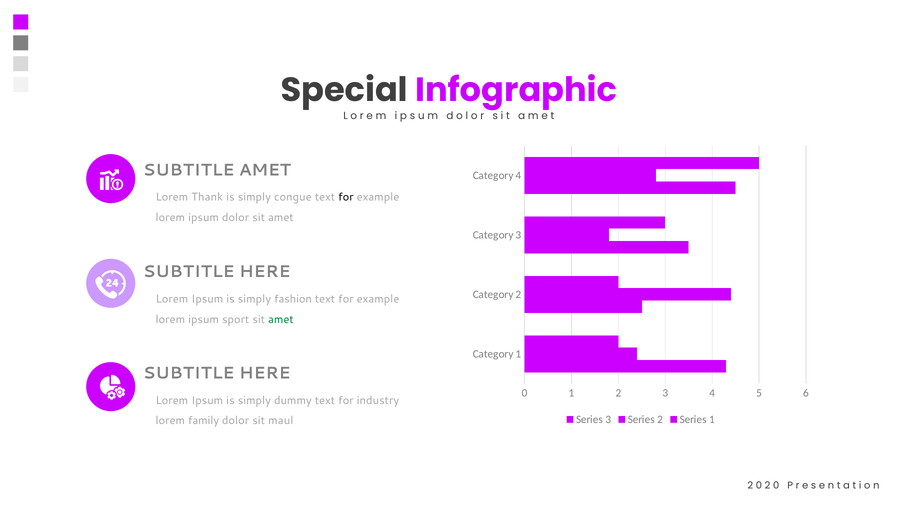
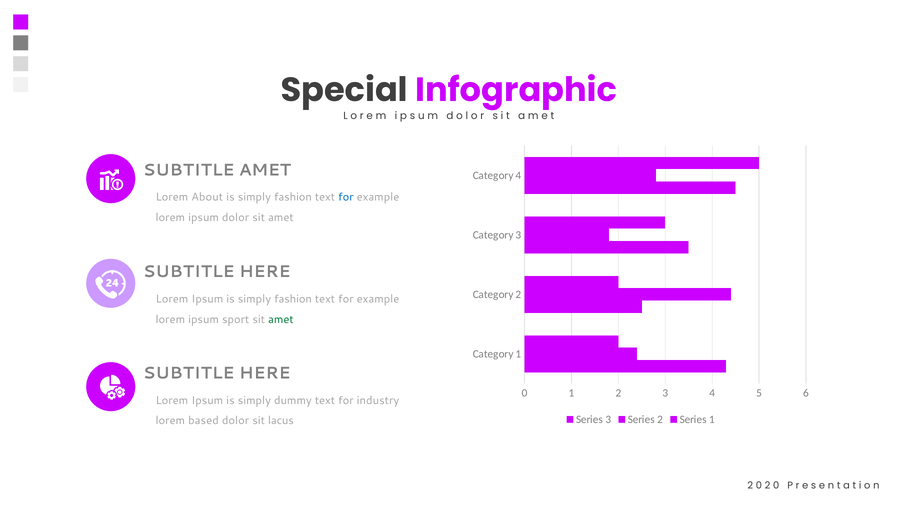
Thank: Thank -> About
congue at (293, 197): congue -> fashion
for at (346, 197) colour: black -> blue
family: family -> based
maul: maul -> lacus
